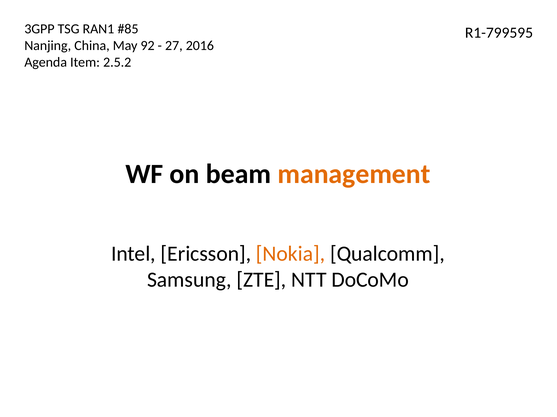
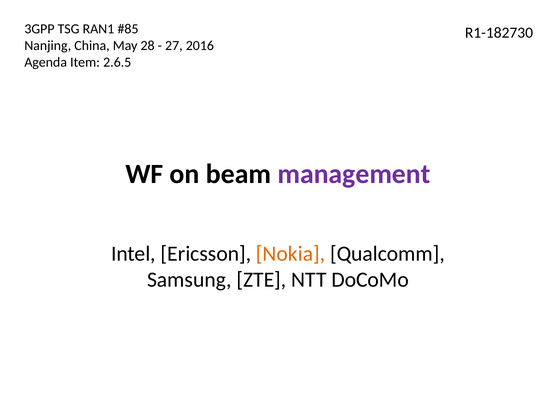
R1-799595: R1-799595 -> R1-182730
92: 92 -> 28
2.5.2: 2.5.2 -> 2.6.5
management colour: orange -> purple
